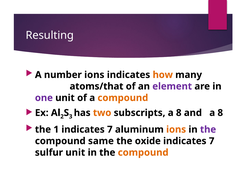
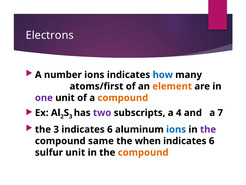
Resulting: Resulting -> Electrons
how colour: orange -> blue
atoms/that: atoms/that -> atoms/first
element colour: purple -> orange
two colour: orange -> purple
subscripts a 8: 8 -> 4
and a 8: 8 -> 7
the 1: 1 -> 3
7 at (110, 129): 7 -> 6
ions at (176, 129) colour: orange -> blue
oxide: oxide -> when
7 at (212, 141): 7 -> 6
